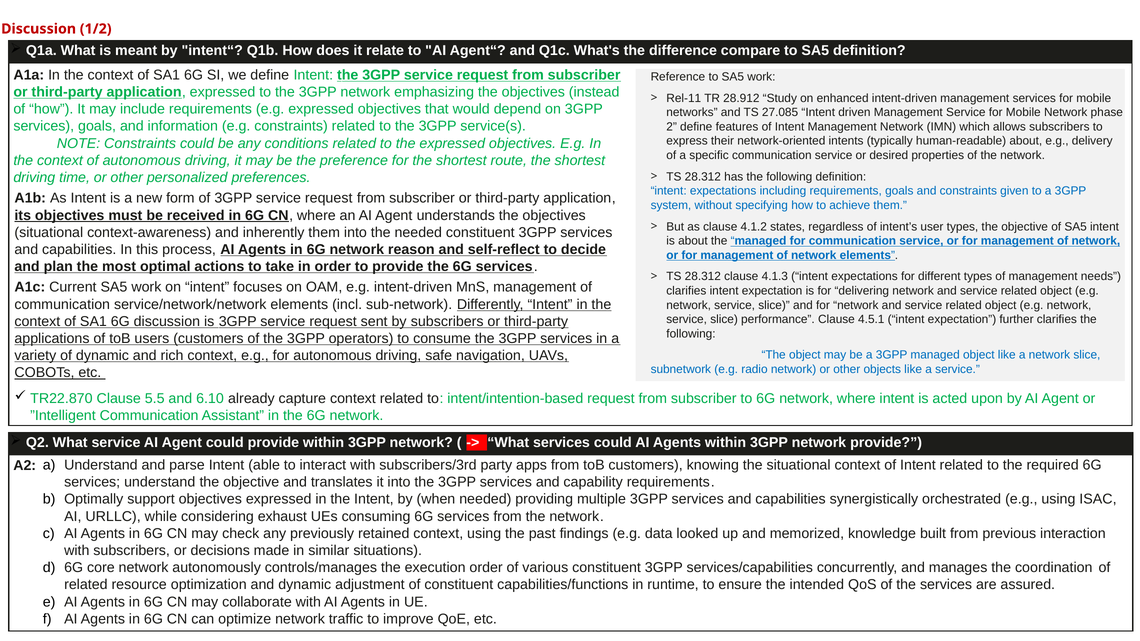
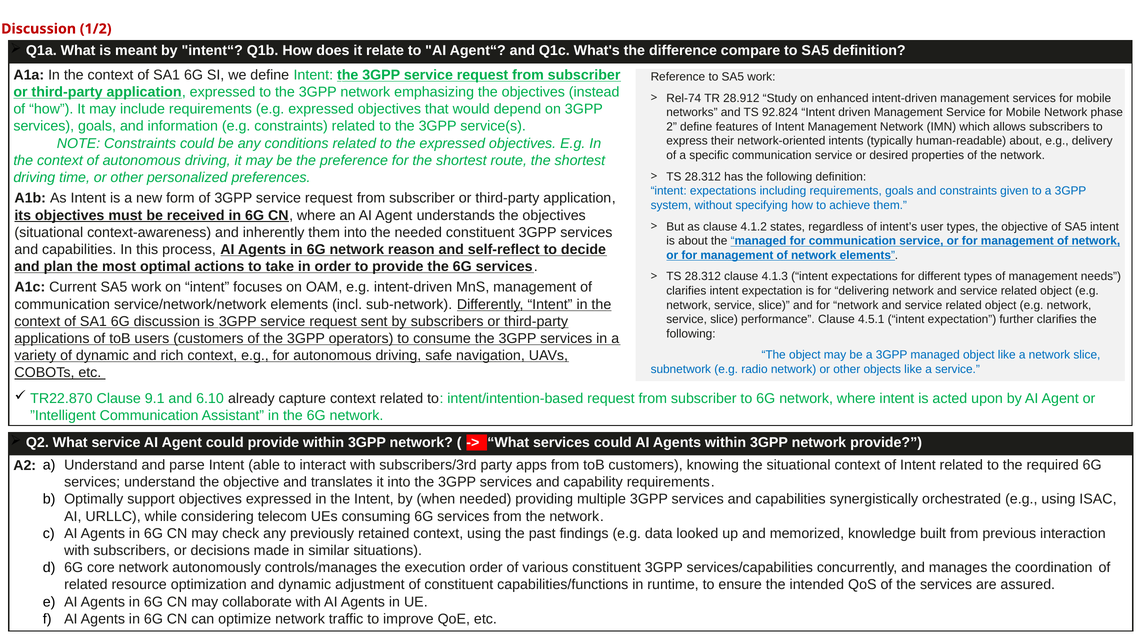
Rel-11: Rel-11 -> Rel-74
27.085: 27.085 -> 92.824
5.5: 5.5 -> 9.1
exhaust: exhaust -> telecom
